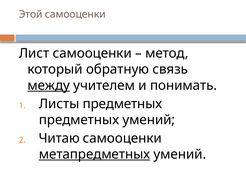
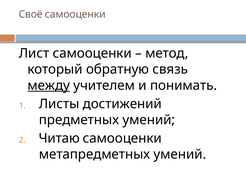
Этой: Этой -> Своё
Листы предметных: предметных -> достижений
метапредметных underline: present -> none
